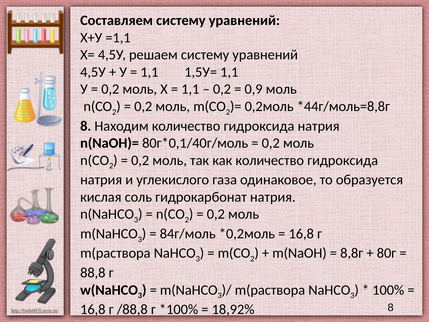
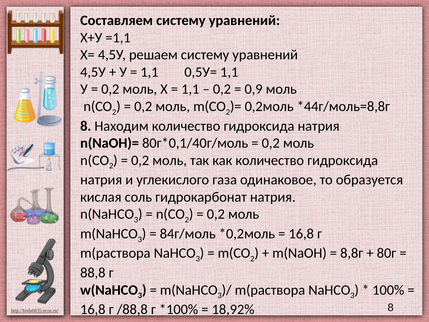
1,5У=: 1,5У= -> 0,5У=
